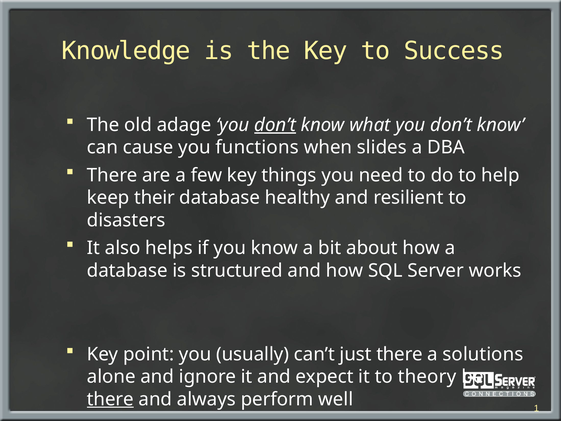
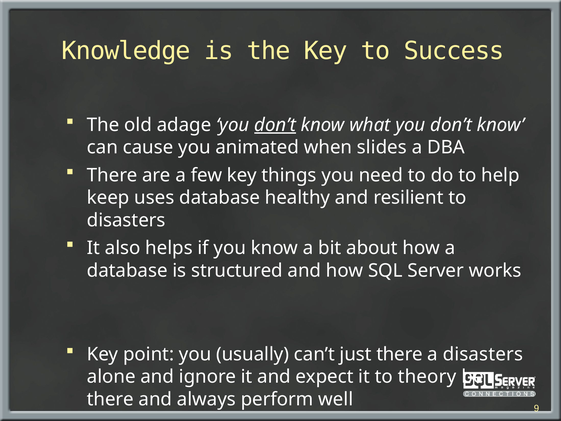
functions: functions -> animated
their: their -> uses
a solutions: solutions -> disasters
there at (110, 399) underline: present -> none
1: 1 -> 9
